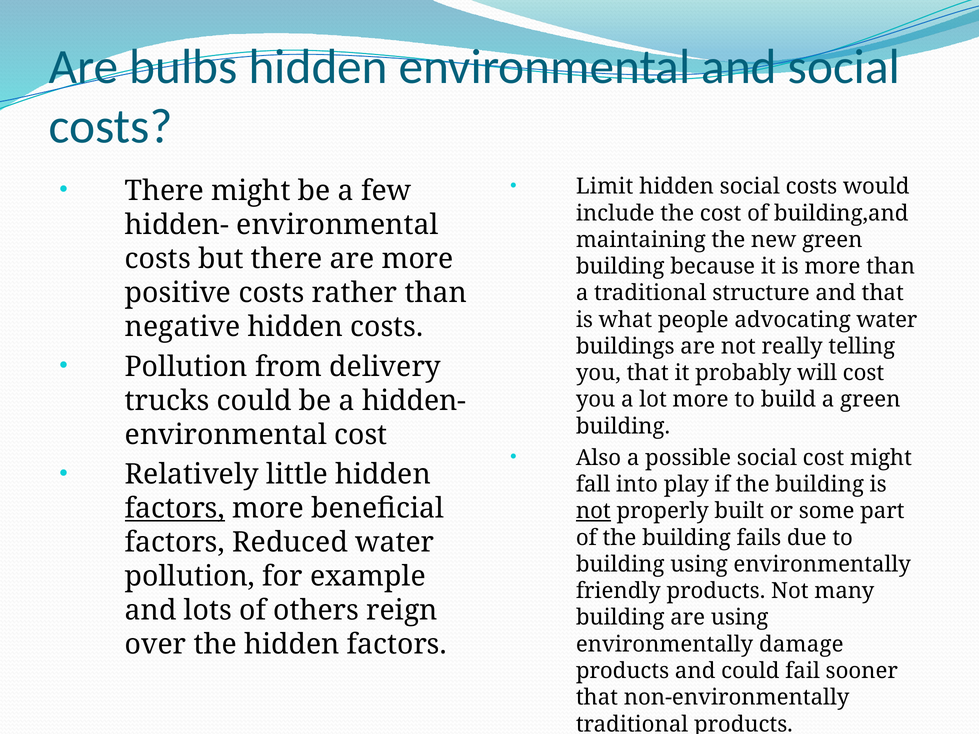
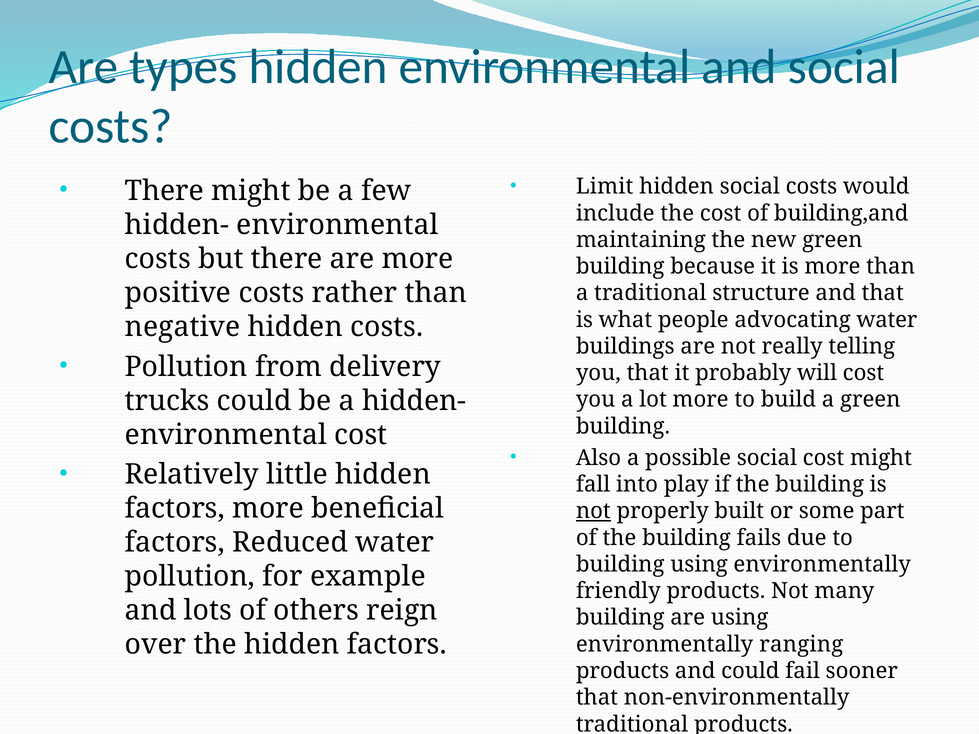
bulbs: bulbs -> types
factors at (175, 509) underline: present -> none
damage: damage -> ranging
